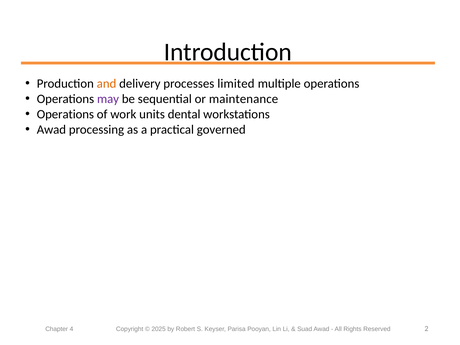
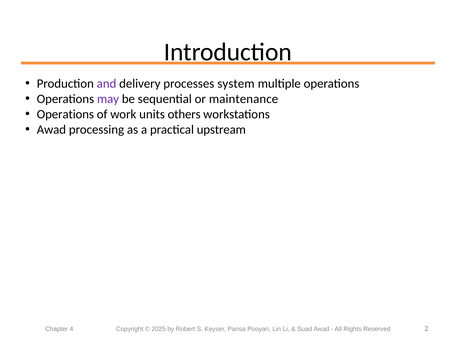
and colour: orange -> purple
limited: limited -> system
dental: dental -> others
governed: governed -> upstream
